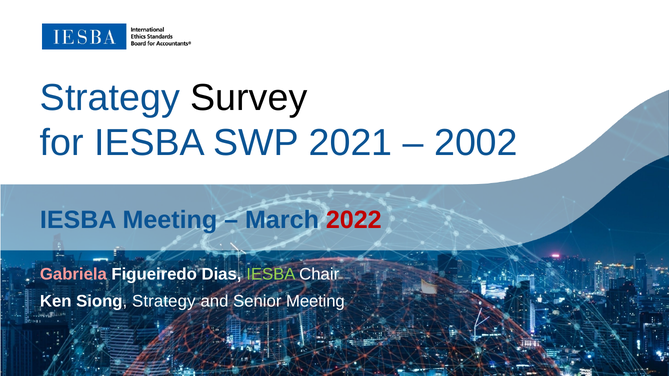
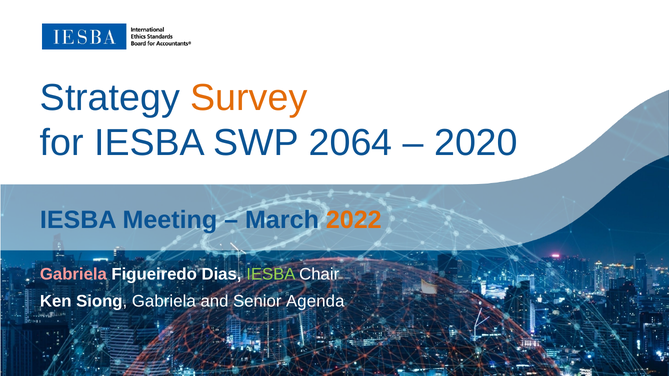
Survey colour: black -> orange
2021: 2021 -> 2064
2002: 2002 -> 2020
2022 colour: red -> orange
Siong Strategy: Strategy -> Gabriela
Senior Meeting: Meeting -> Agenda
